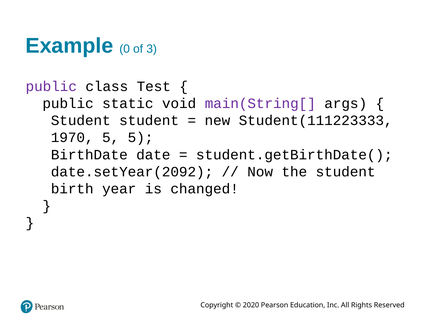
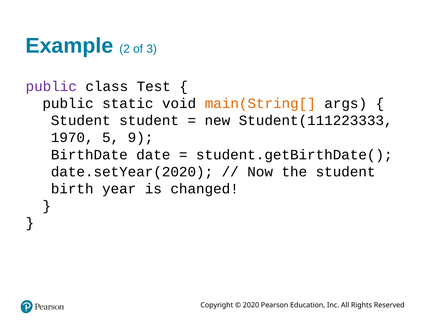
0: 0 -> 2
main(String[ colour: purple -> orange
5 5: 5 -> 9
date.setYear(2092: date.setYear(2092 -> date.setYear(2020
